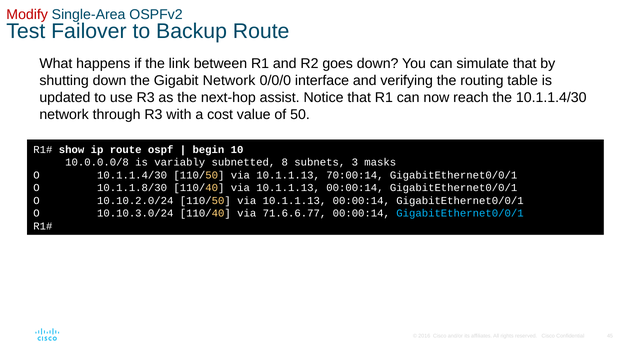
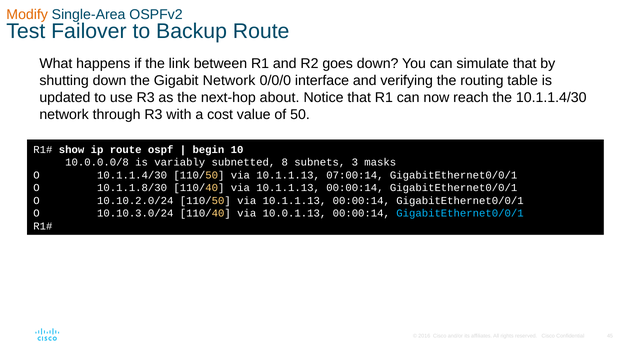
Modify colour: red -> orange
assist: assist -> about
70:00:14: 70:00:14 -> 07:00:14
71.6.6.77: 71.6.6.77 -> 10.0.1.13
